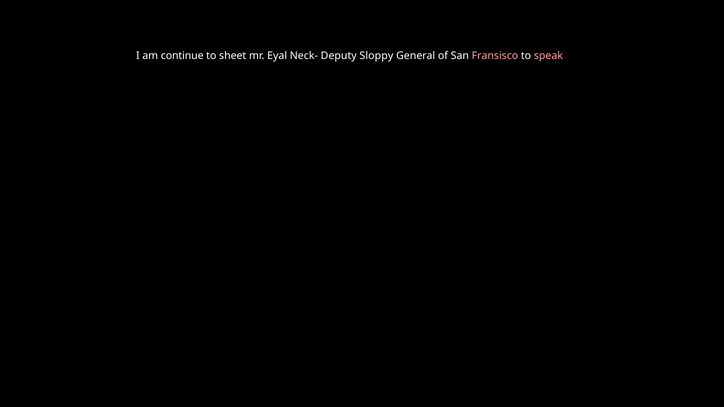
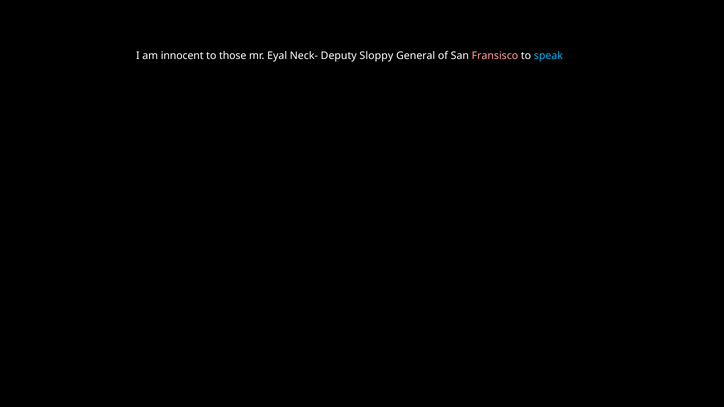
continue: continue -> innocent
sheet: sheet -> those
speak colour: pink -> light blue
